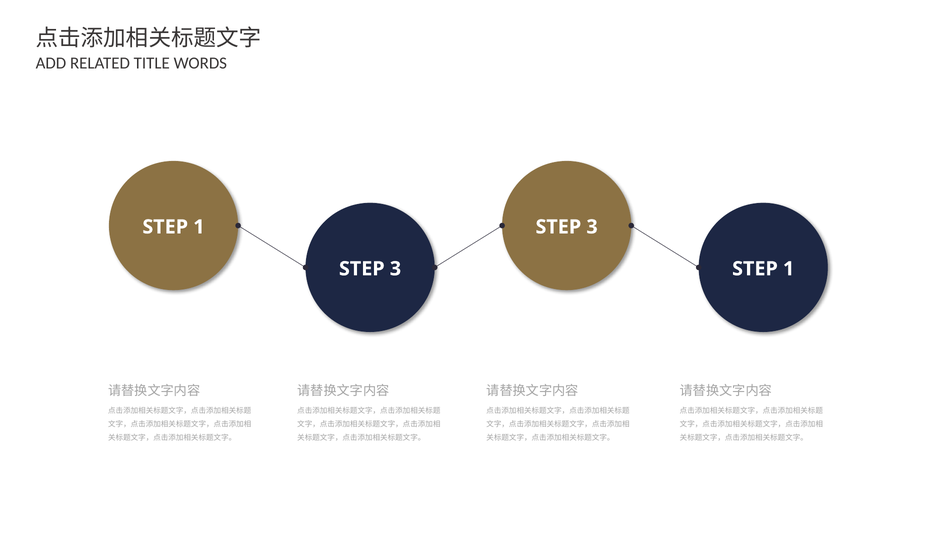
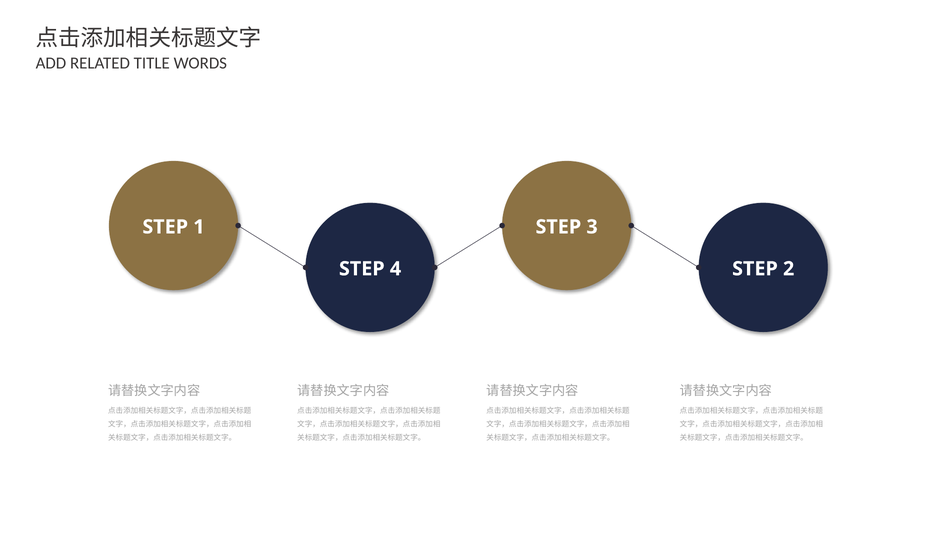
3 at (395, 269): 3 -> 4
1 at (789, 269): 1 -> 2
